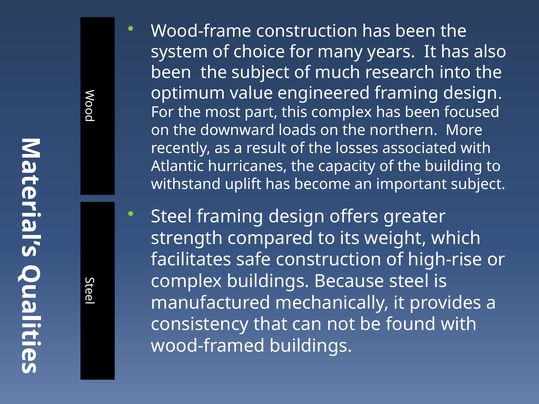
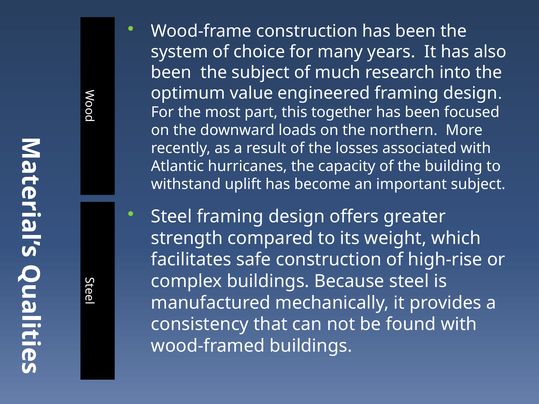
this complex: complex -> together
